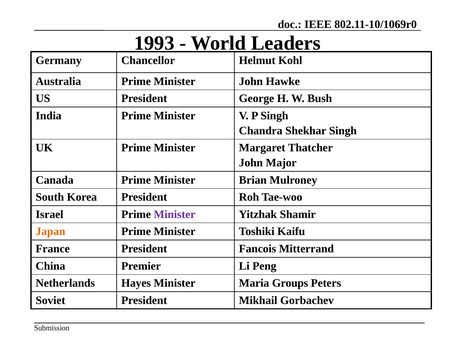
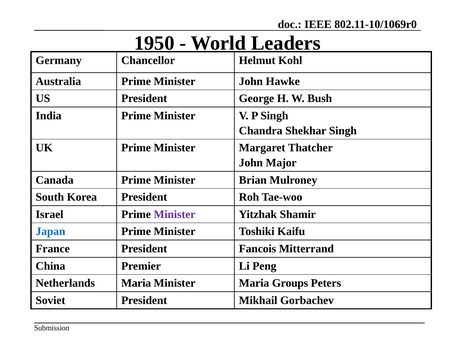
1993: 1993 -> 1950
Japan colour: orange -> blue
Netherlands Hayes: Hayes -> Maria
